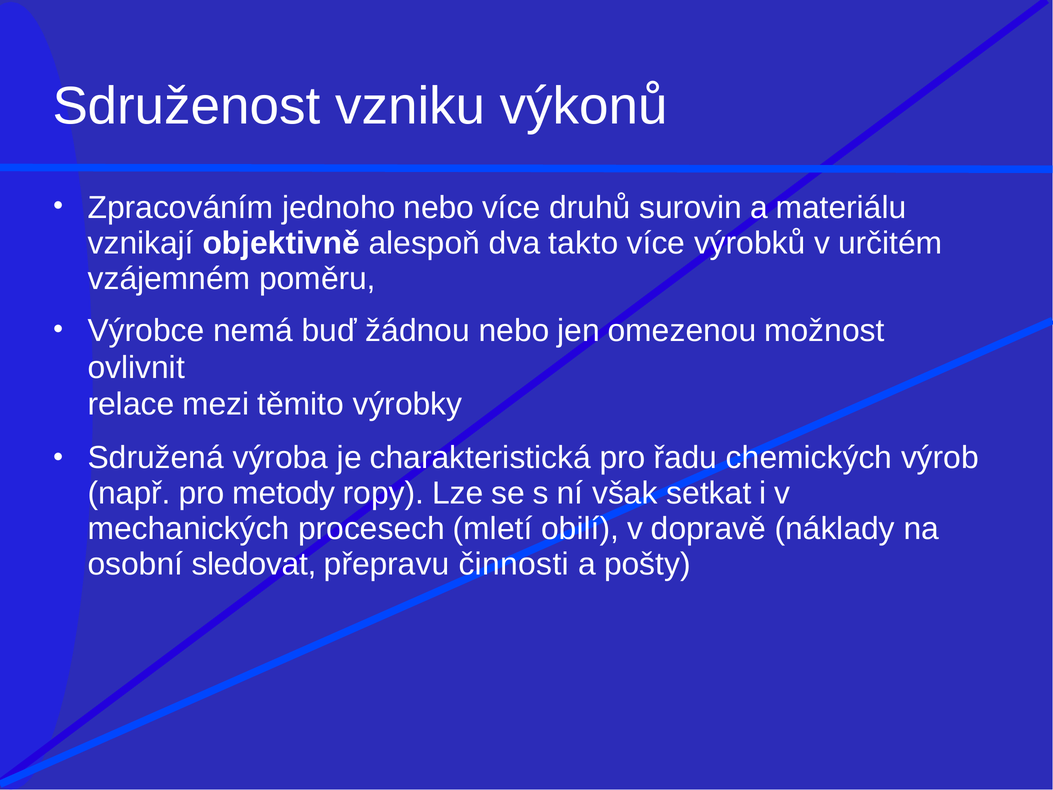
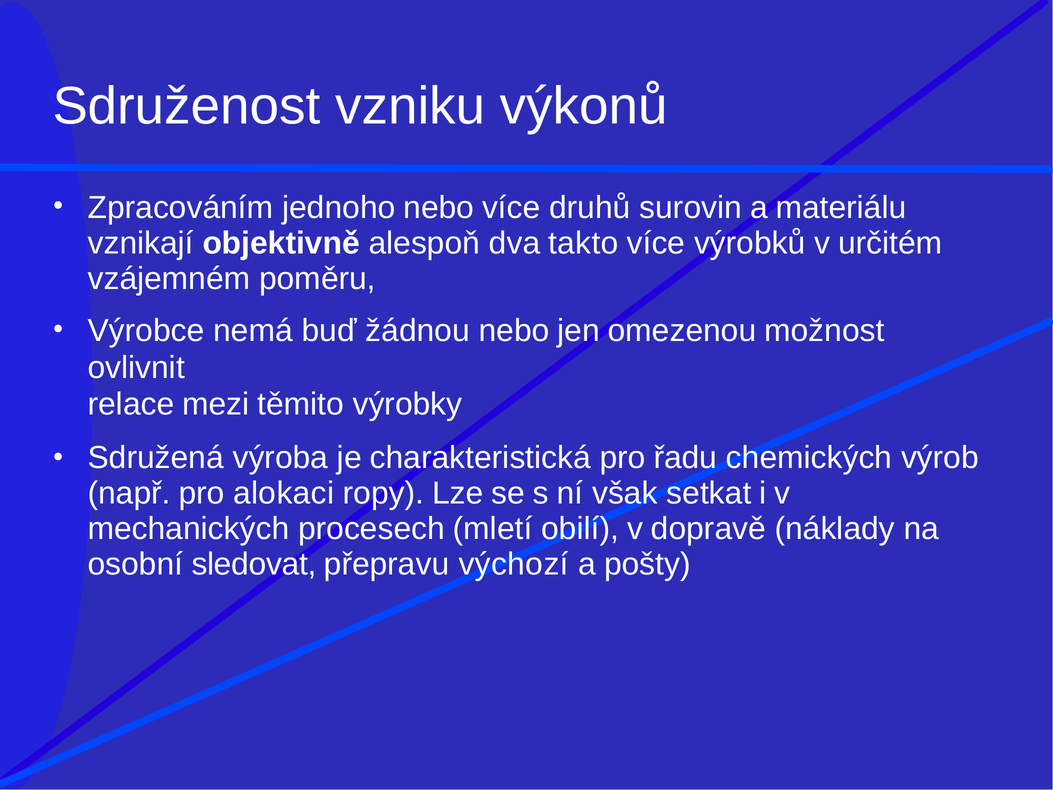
metody: metody -> alokaci
činnosti: činnosti -> výchozí
